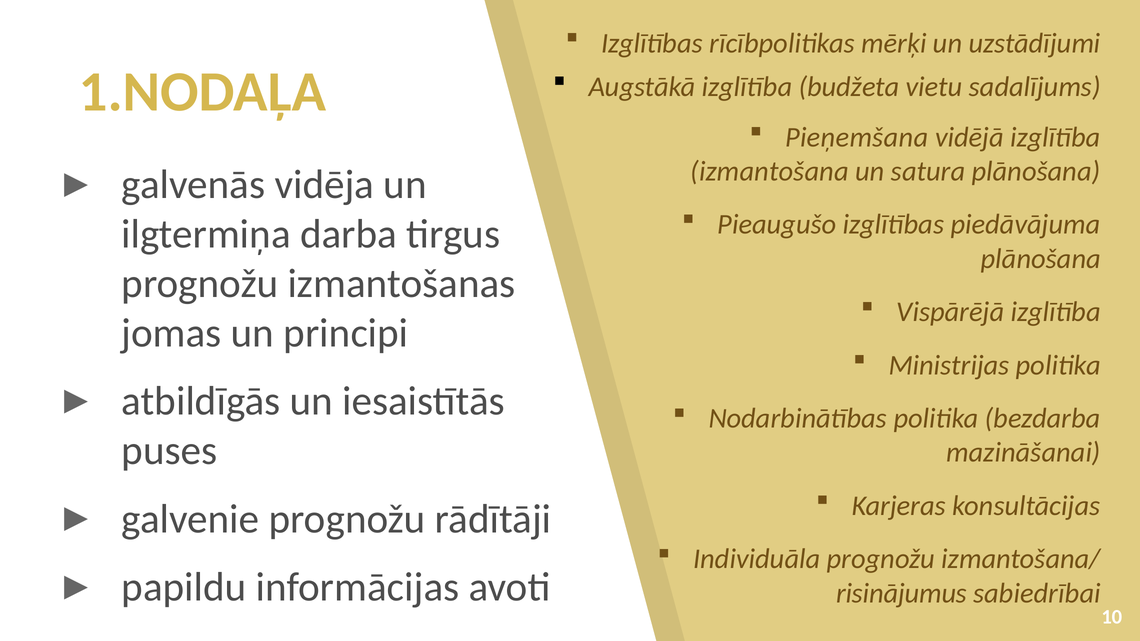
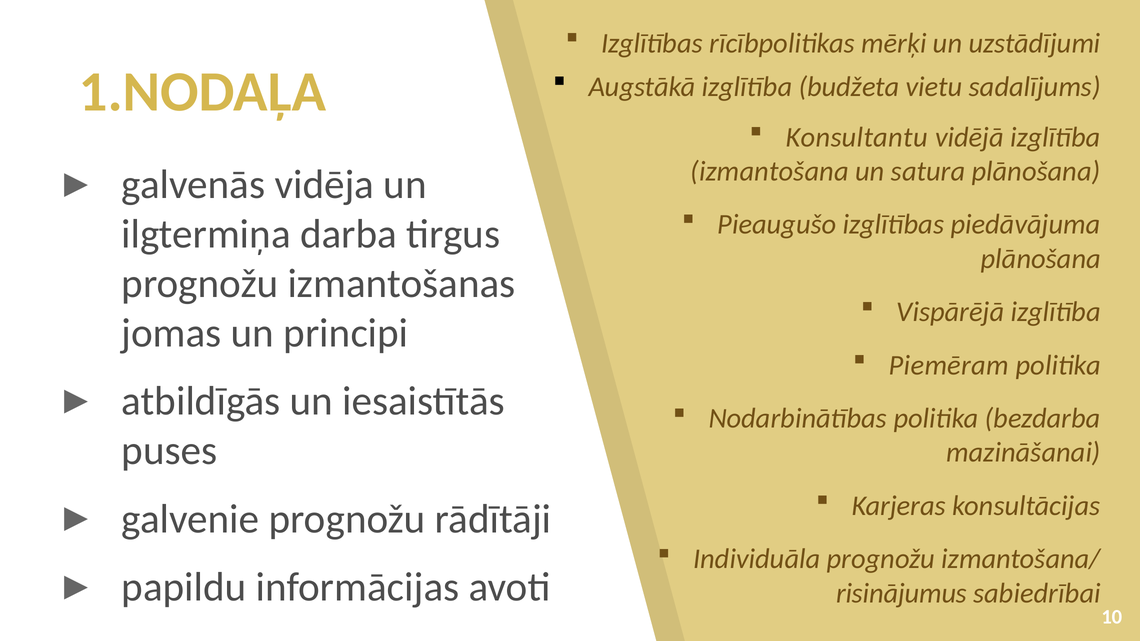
Pieņemšana: Pieņemšana -> Konsultantu
Ministrijas: Ministrijas -> Piemēram
